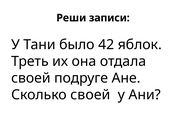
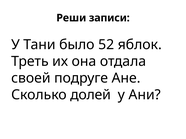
42: 42 -> 52
Сколько своей: своей -> долей
